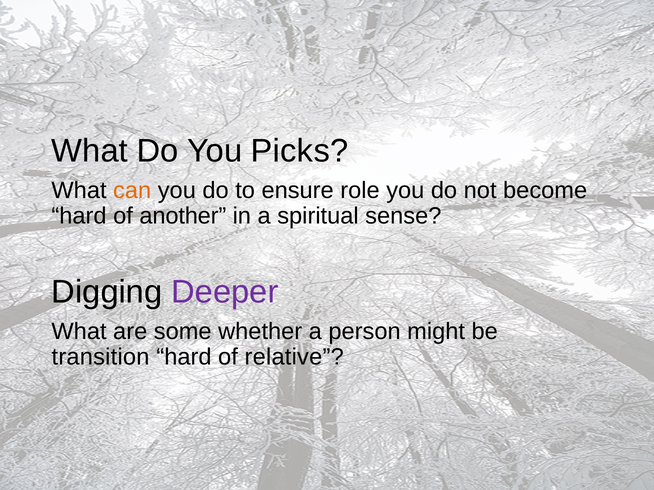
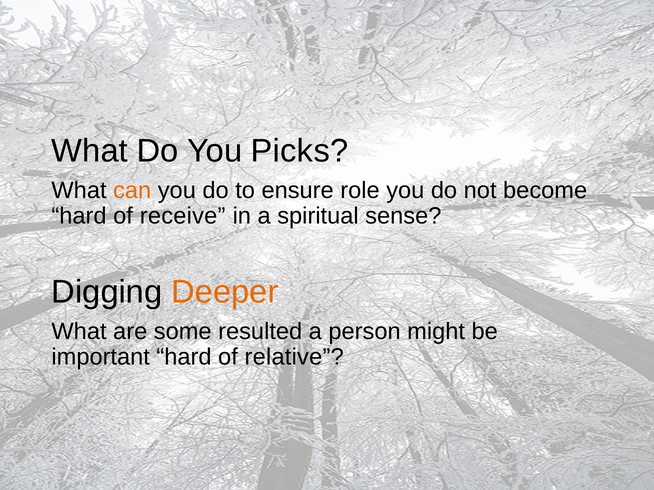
another: another -> receive
Deeper colour: purple -> orange
whether: whether -> resulted
transition: transition -> important
